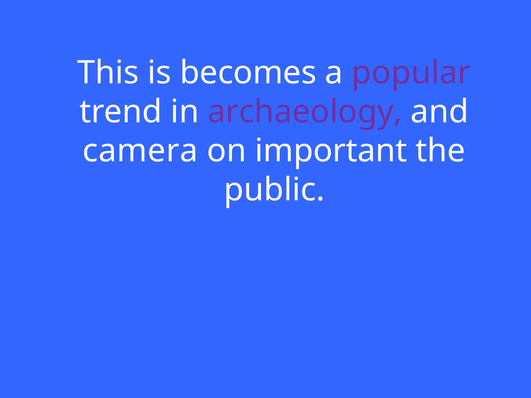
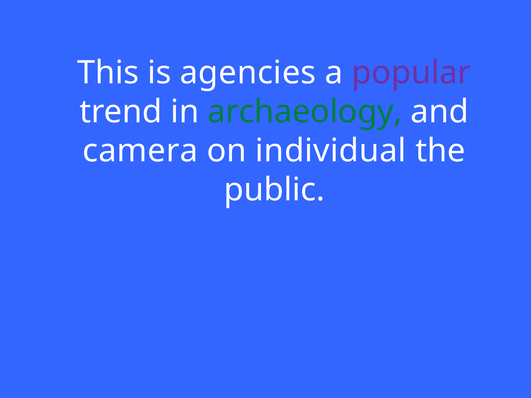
becomes: becomes -> agencies
archaeology colour: purple -> green
important: important -> individual
